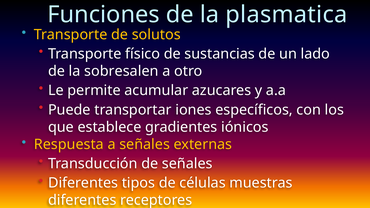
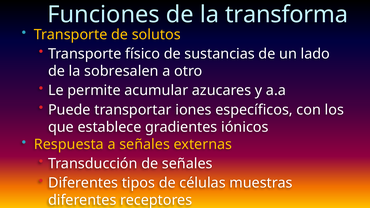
plasmatica: plasmatica -> transforma
